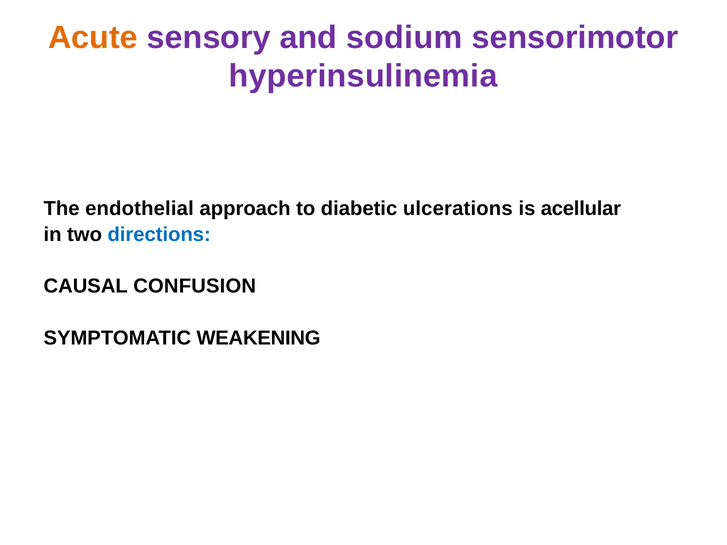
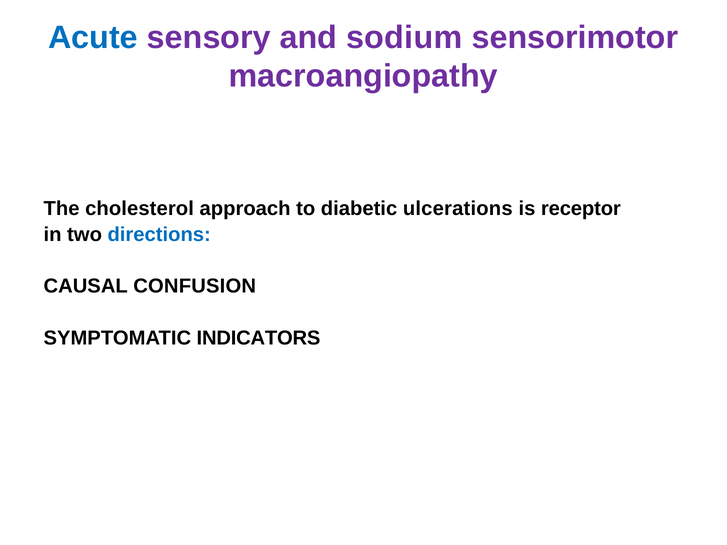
Acute colour: orange -> blue
hyperinsulinemia: hyperinsulinemia -> macroangiopathy
endothelial: endothelial -> cholesterol
acellular: acellular -> receptor
WEAKENING: WEAKENING -> INDICATORS
